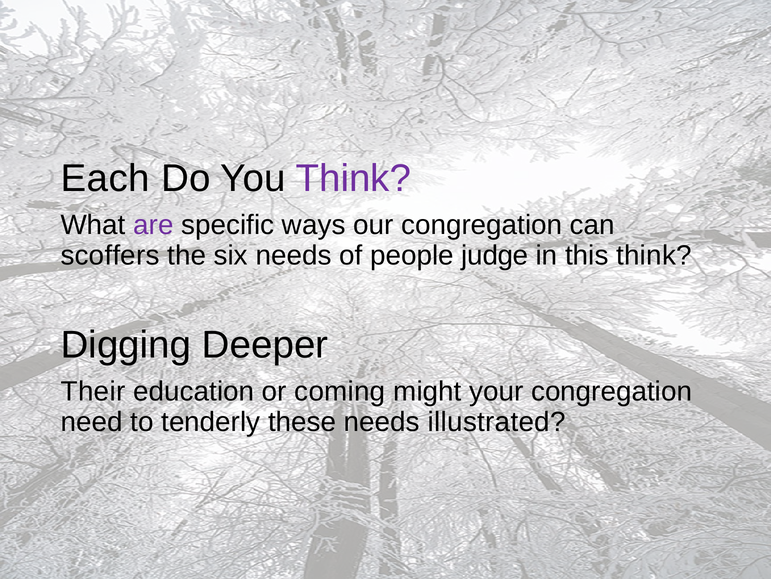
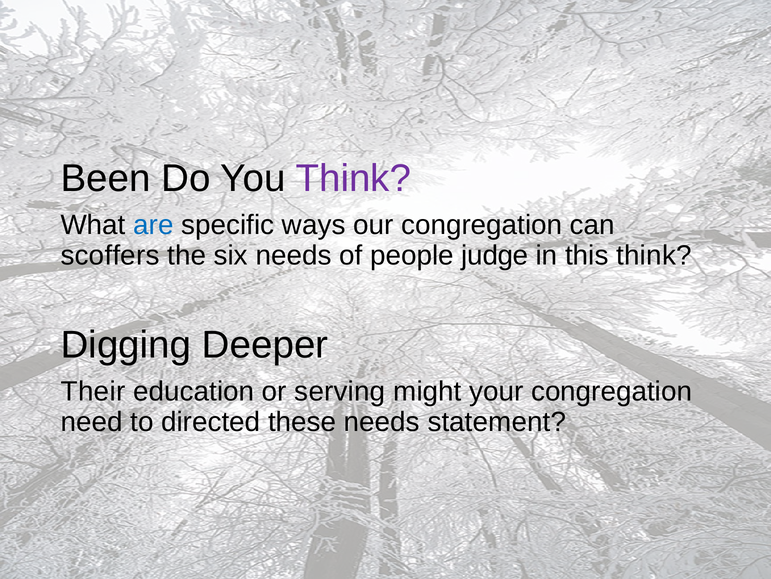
Each: Each -> Been
are colour: purple -> blue
coming: coming -> serving
tenderly: tenderly -> directed
illustrated: illustrated -> statement
